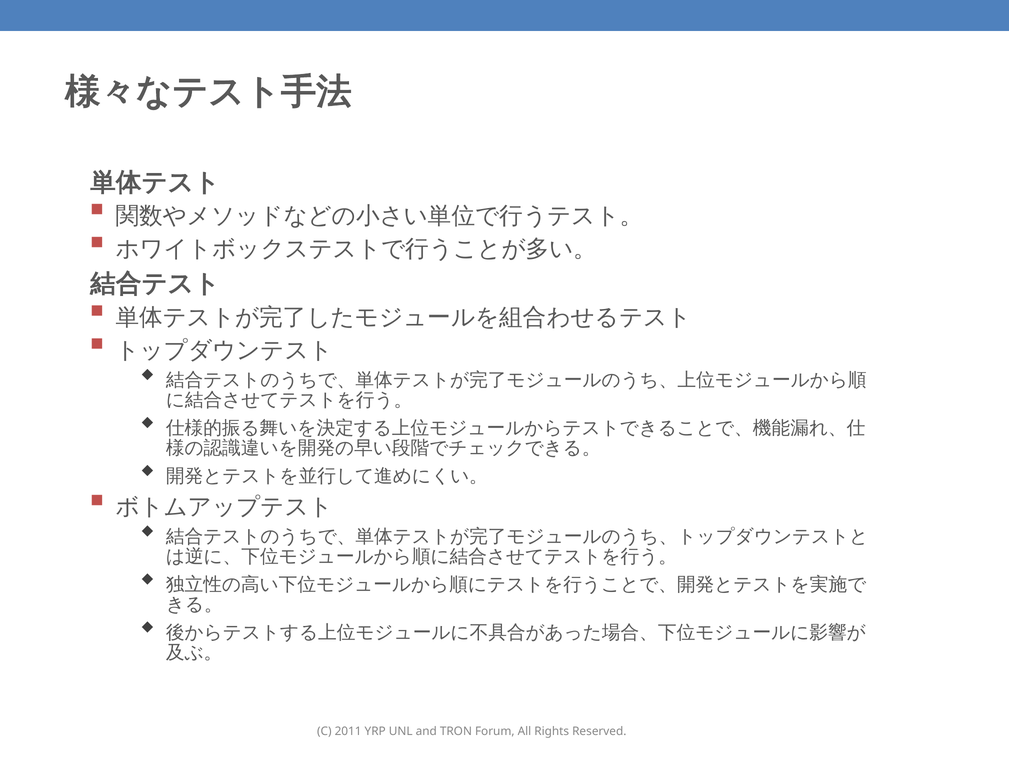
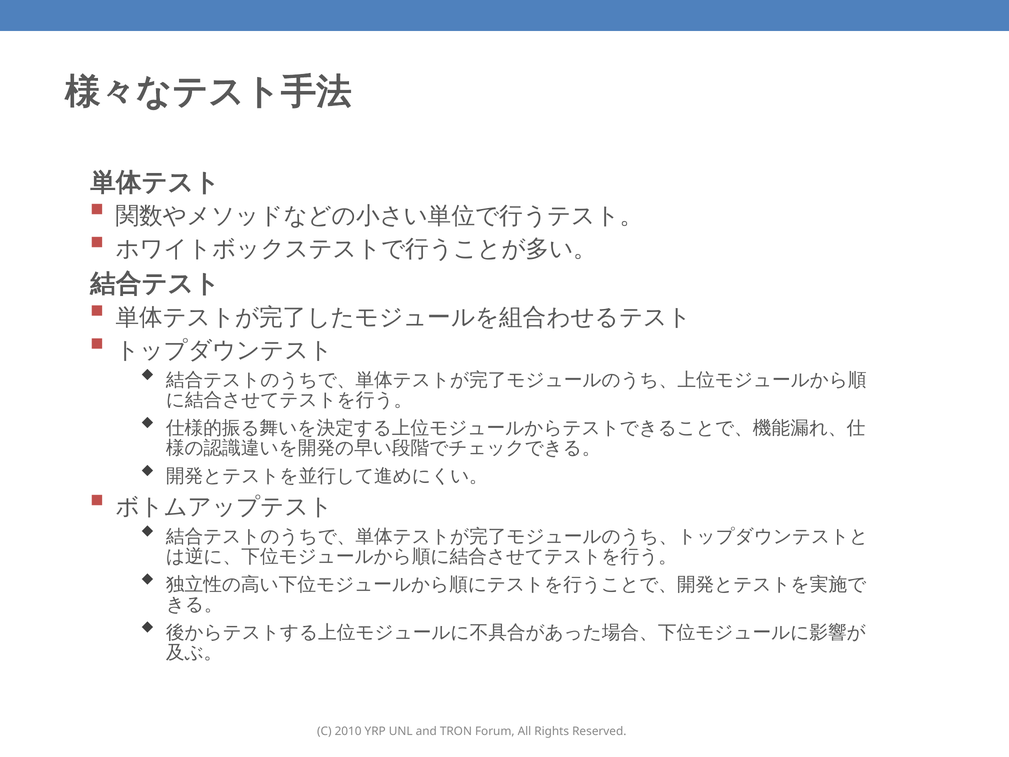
2011: 2011 -> 2010
